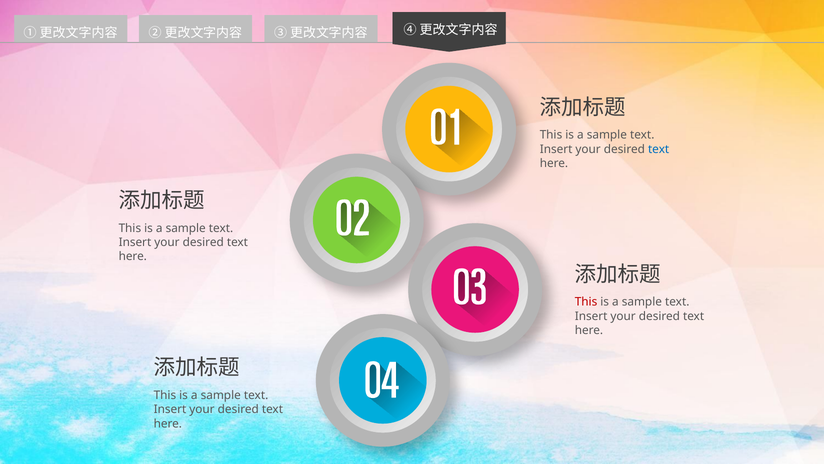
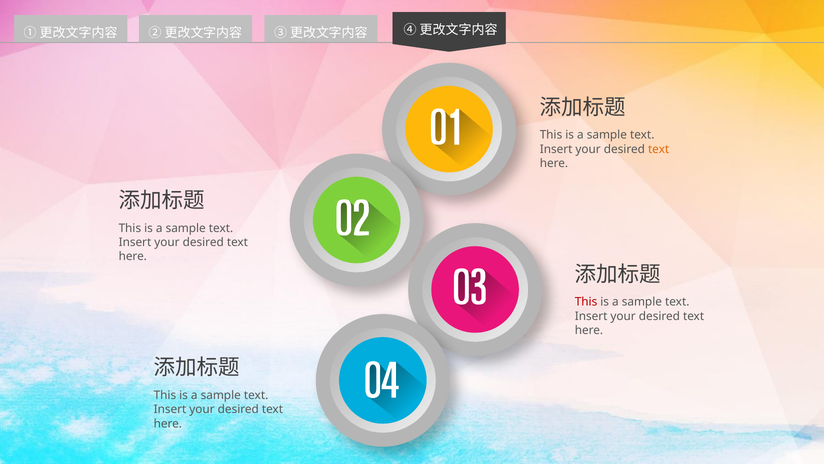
text at (659, 149) colour: blue -> orange
